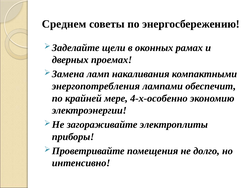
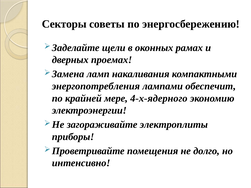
Среднем: Среднем -> Секторы
4-х-особенно: 4-х-особенно -> 4-х-ядерного
